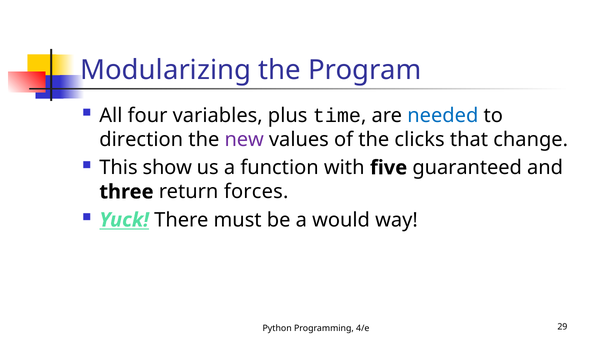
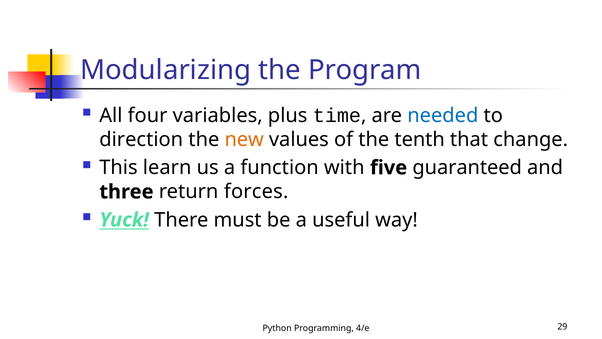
new colour: purple -> orange
clicks: clicks -> tenth
show: show -> learn
would: would -> useful
